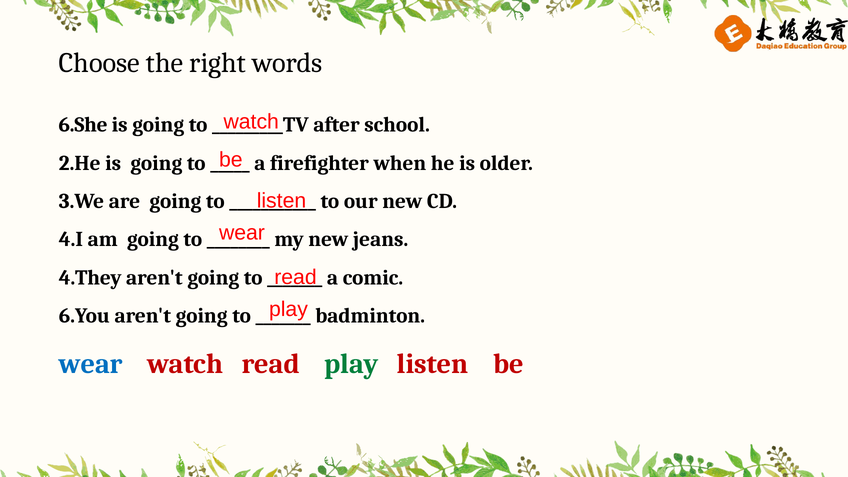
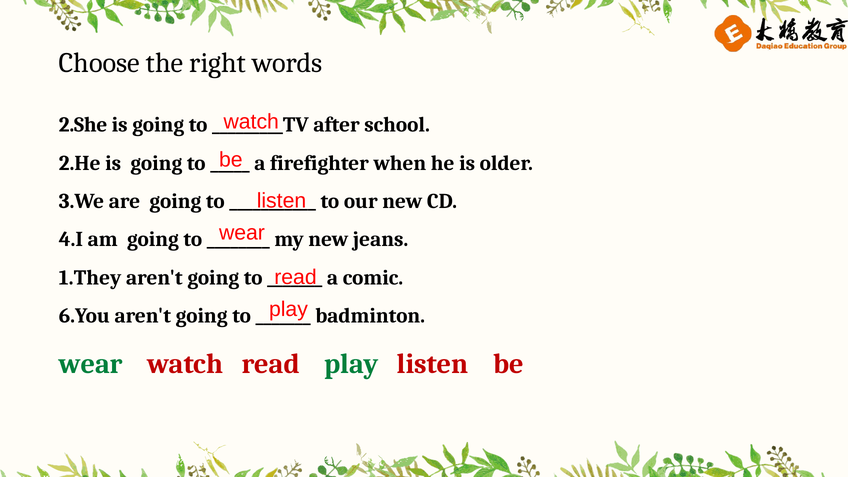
6.She: 6.She -> 2.She
4.They: 4.They -> 1.They
wear at (91, 364) colour: blue -> green
